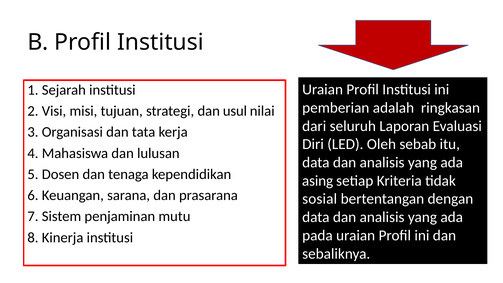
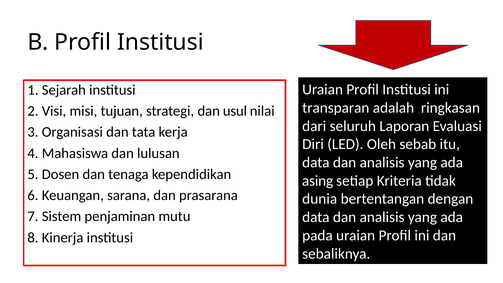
pemberian: pemberian -> transparan
sosial: sosial -> dunia
